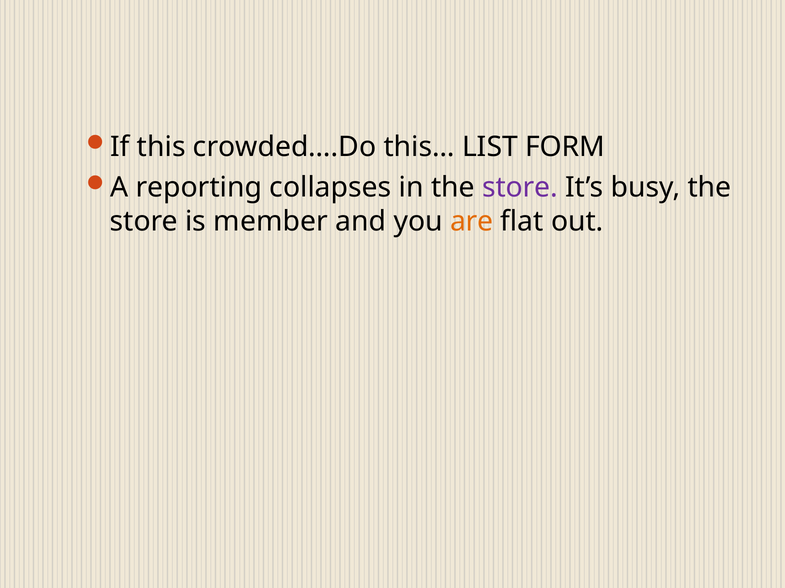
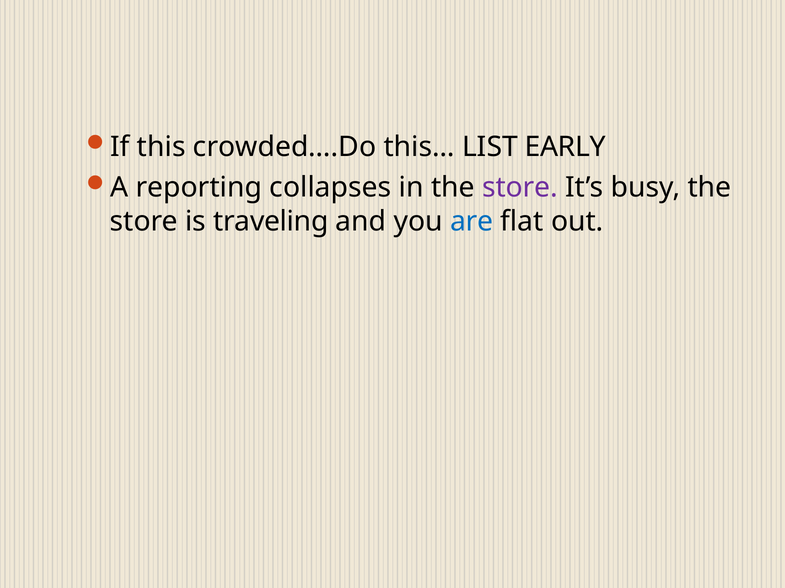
FORM: FORM -> EARLY
member: member -> traveling
are colour: orange -> blue
